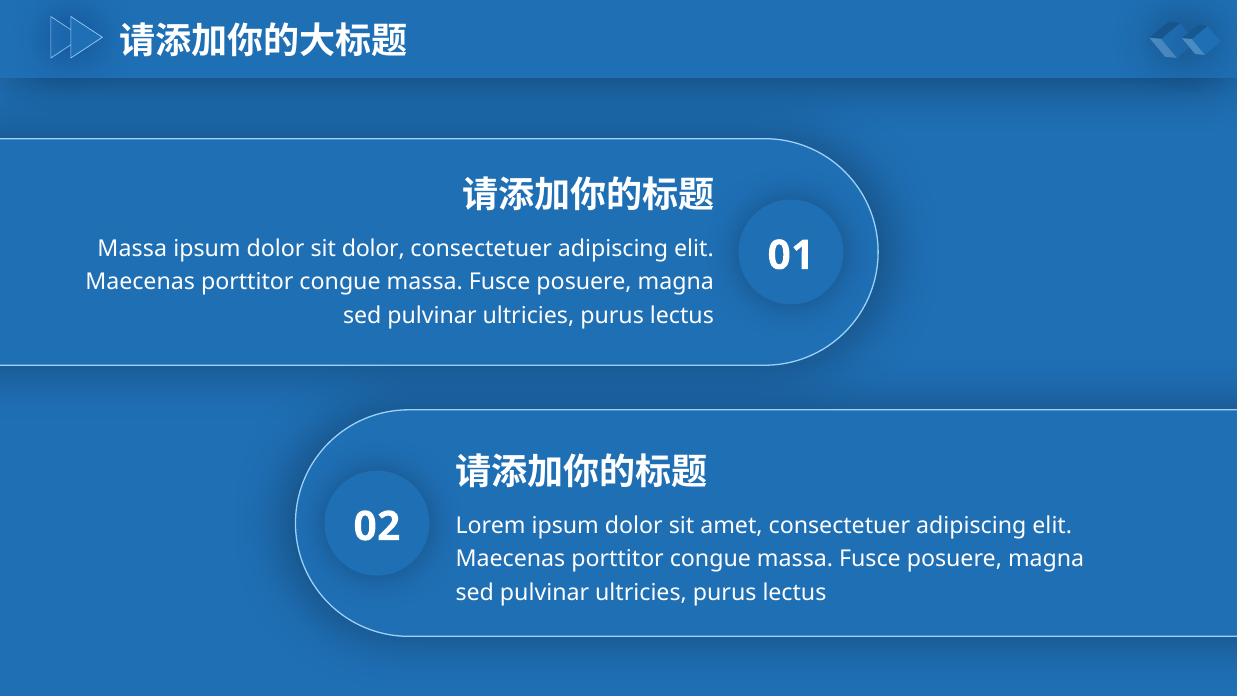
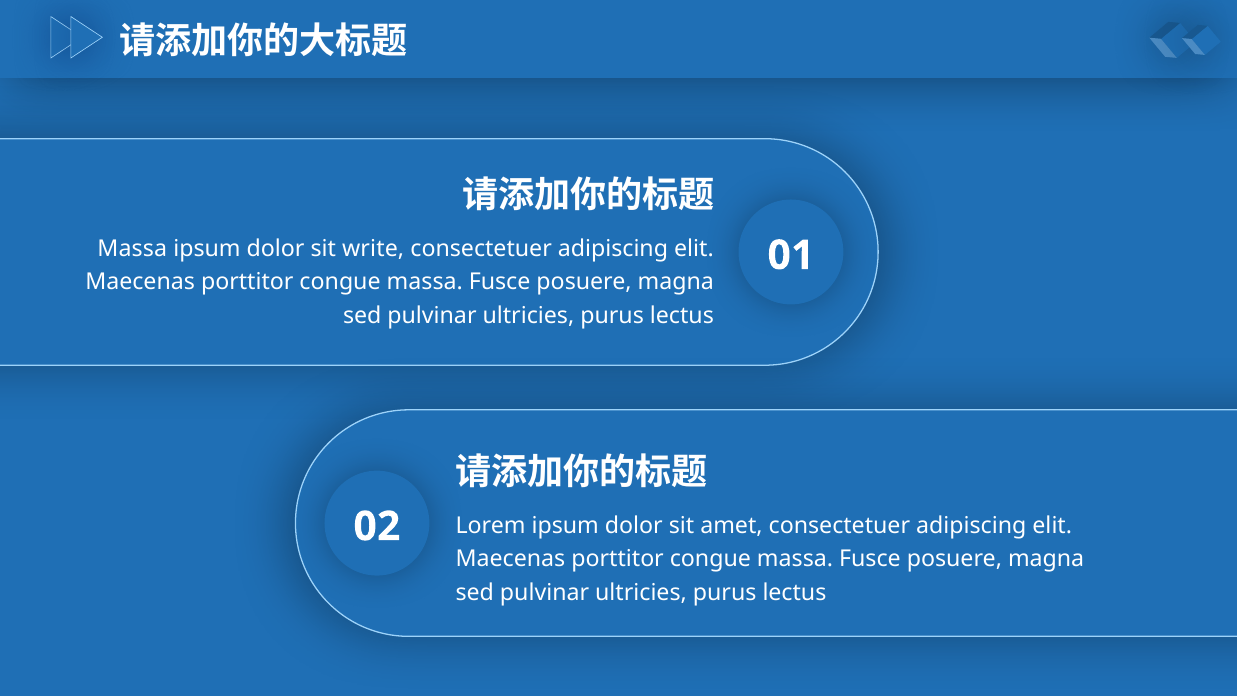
sit dolor: dolor -> write
